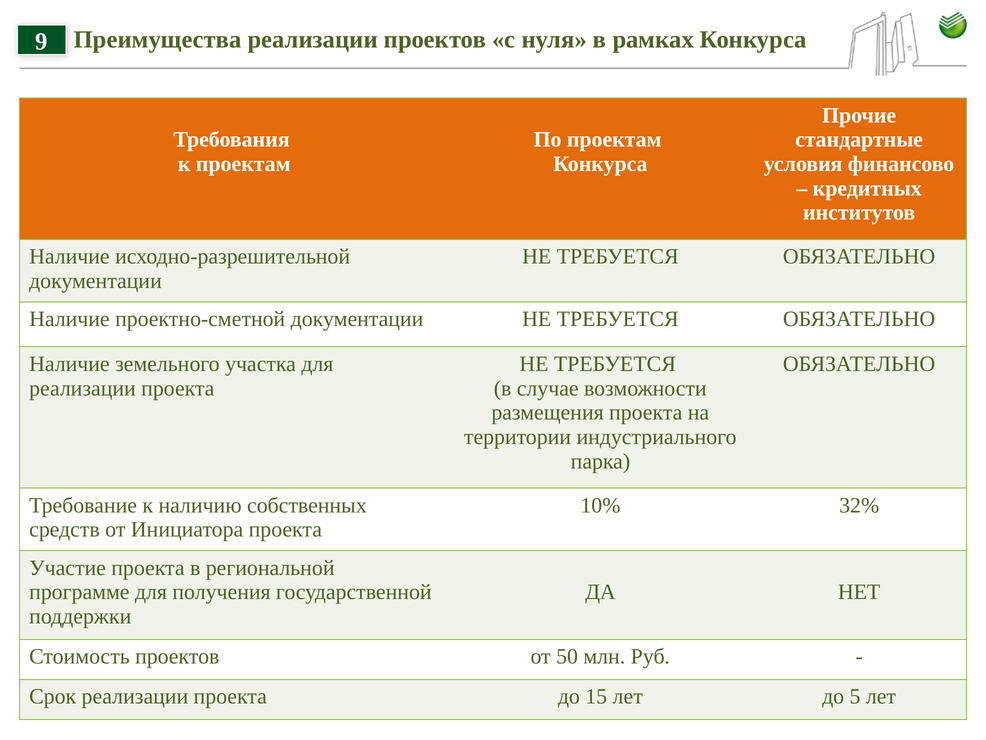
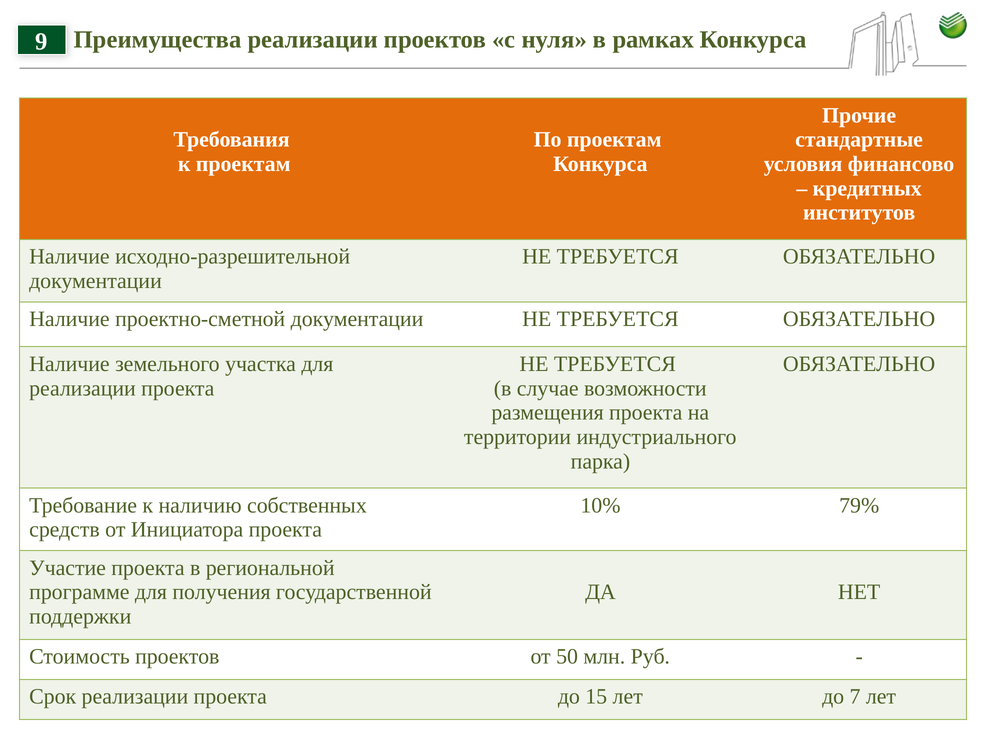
32%: 32% -> 79%
5: 5 -> 7
